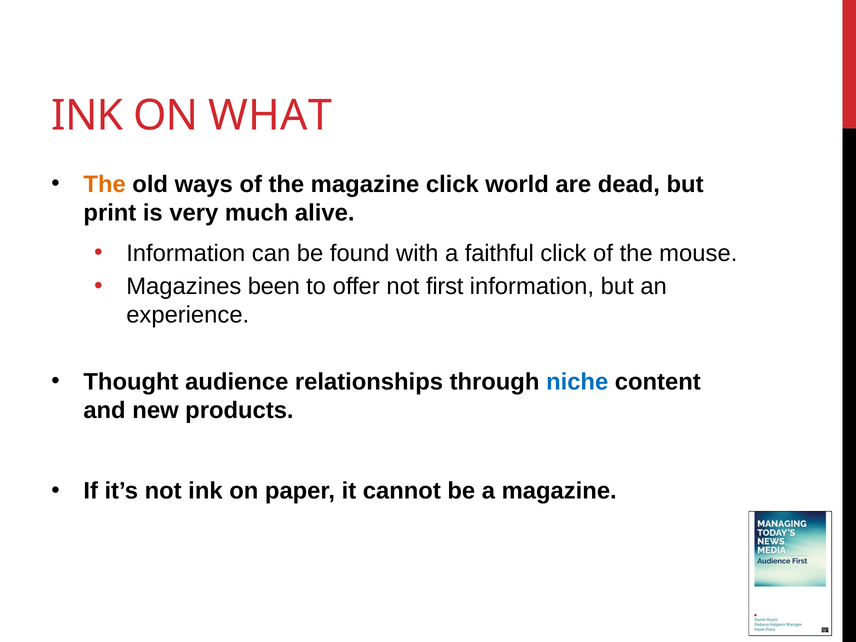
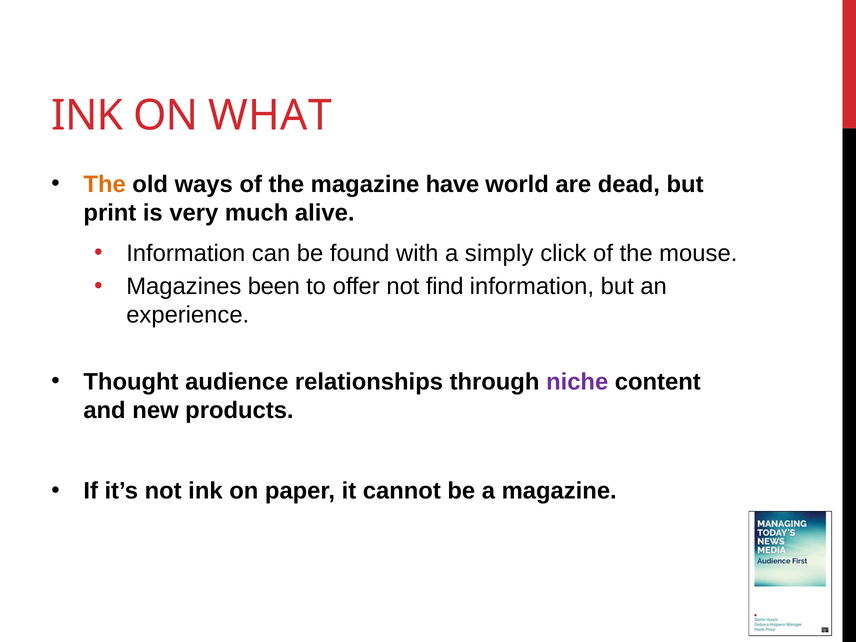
magazine click: click -> have
faithful: faithful -> simply
first: first -> find
niche colour: blue -> purple
